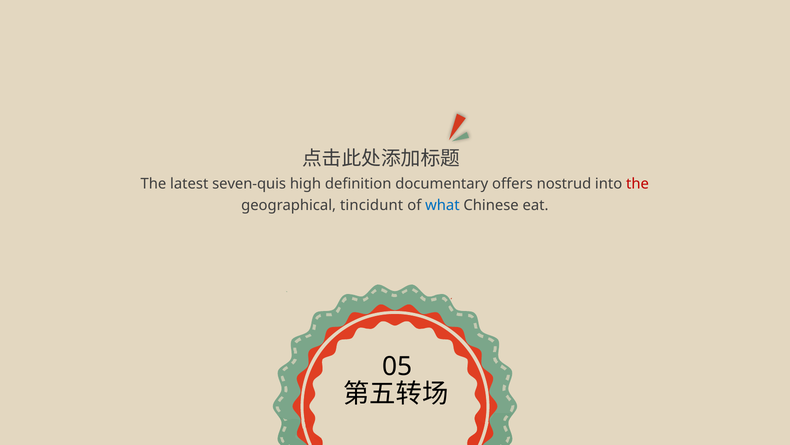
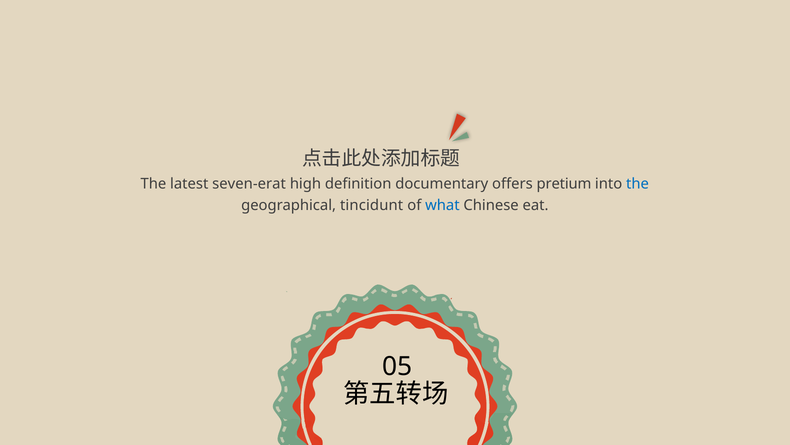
seven-quis: seven-quis -> seven-erat
nostrud: nostrud -> pretium
the at (638, 183) colour: red -> blue
